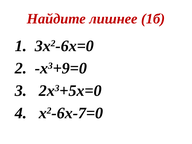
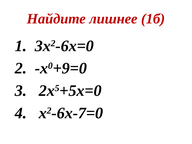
3 at (50, 66): 3 -> 0
3 at (57, 88): 3 -> 5
